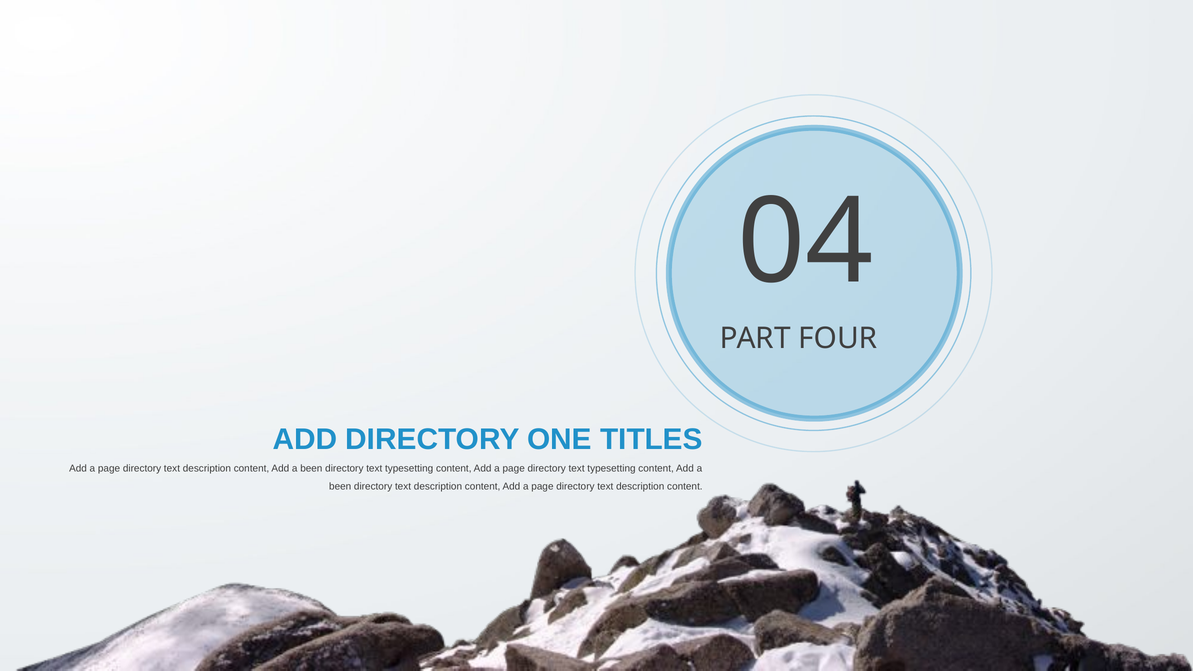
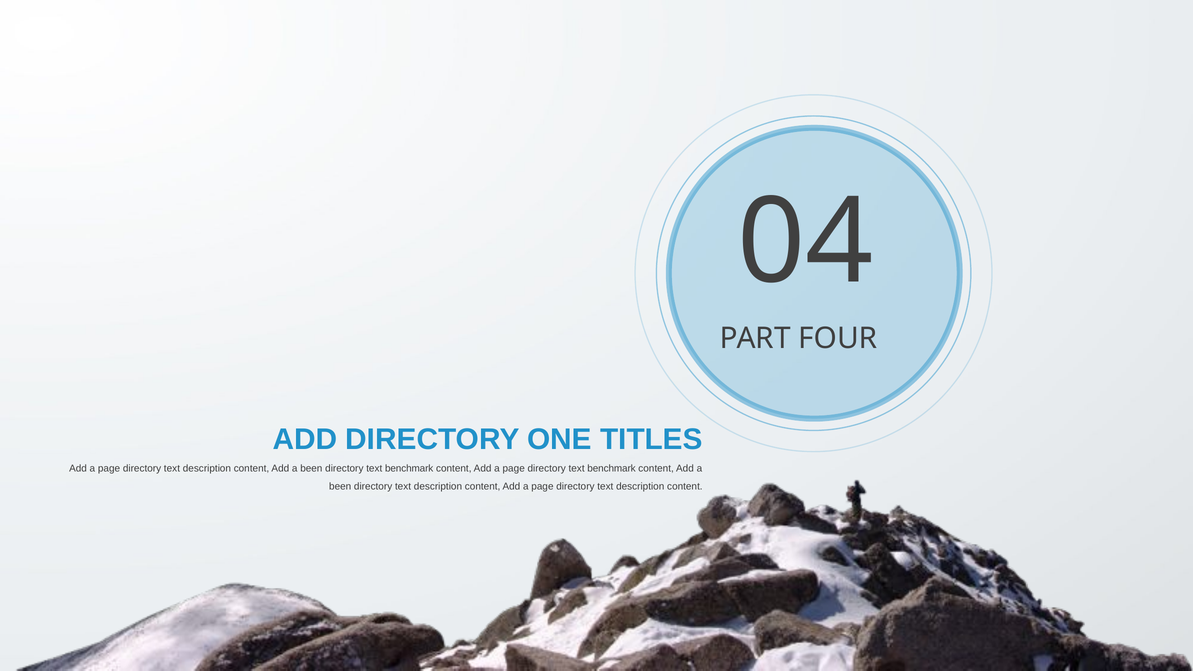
typesetting at (409, 469): typesetting -> benchmark
page directory text typesetting: typesetting -> benchmark
